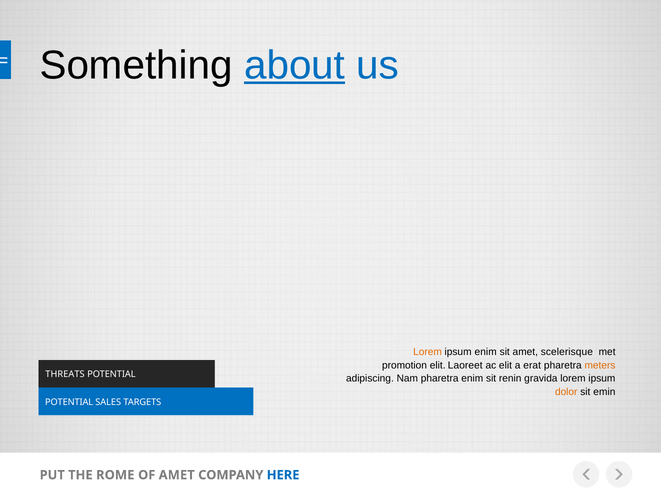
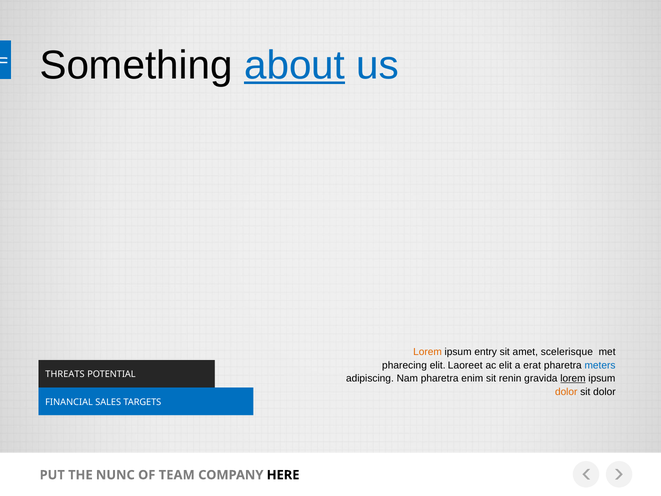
ipsum enim: enim -> entry
promotion: promotion -> pharecing
meters colour: orange -> blue
lorem at (573, 378) underline: none -> present
sit emin: emin -> dolor
POTENTIAL at (69, 402): POTENTIAL -> FINANCIAL
ROME: ROME -> NUNC
OF AMET: AMET -> TEAM
HERE colour: blue -> black
